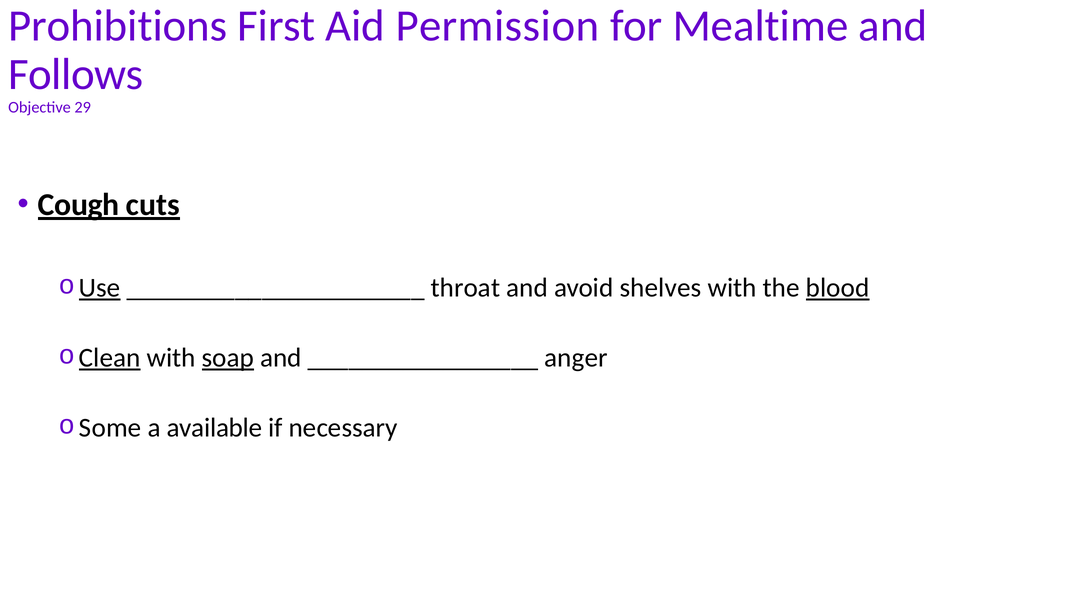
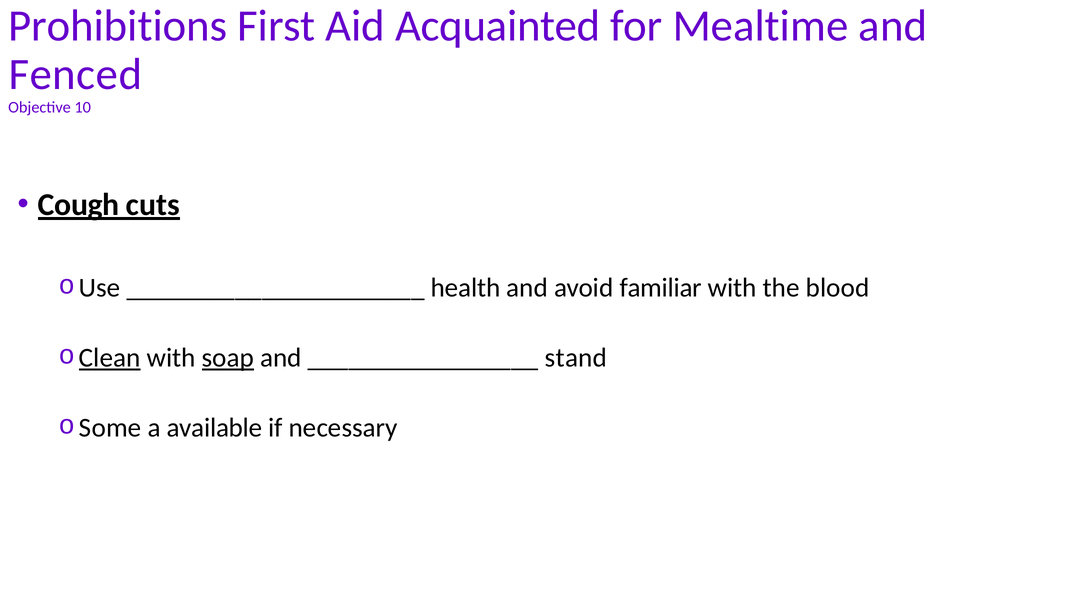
Permission: Permission -> Acquainted
Follows: Follows -> Fenced
29: 29 -> 10
Use underline: present -> none
throat: throat -> health
shelves: shelves -> familiar
blood underline: present -> none
anger: anger -> stand
